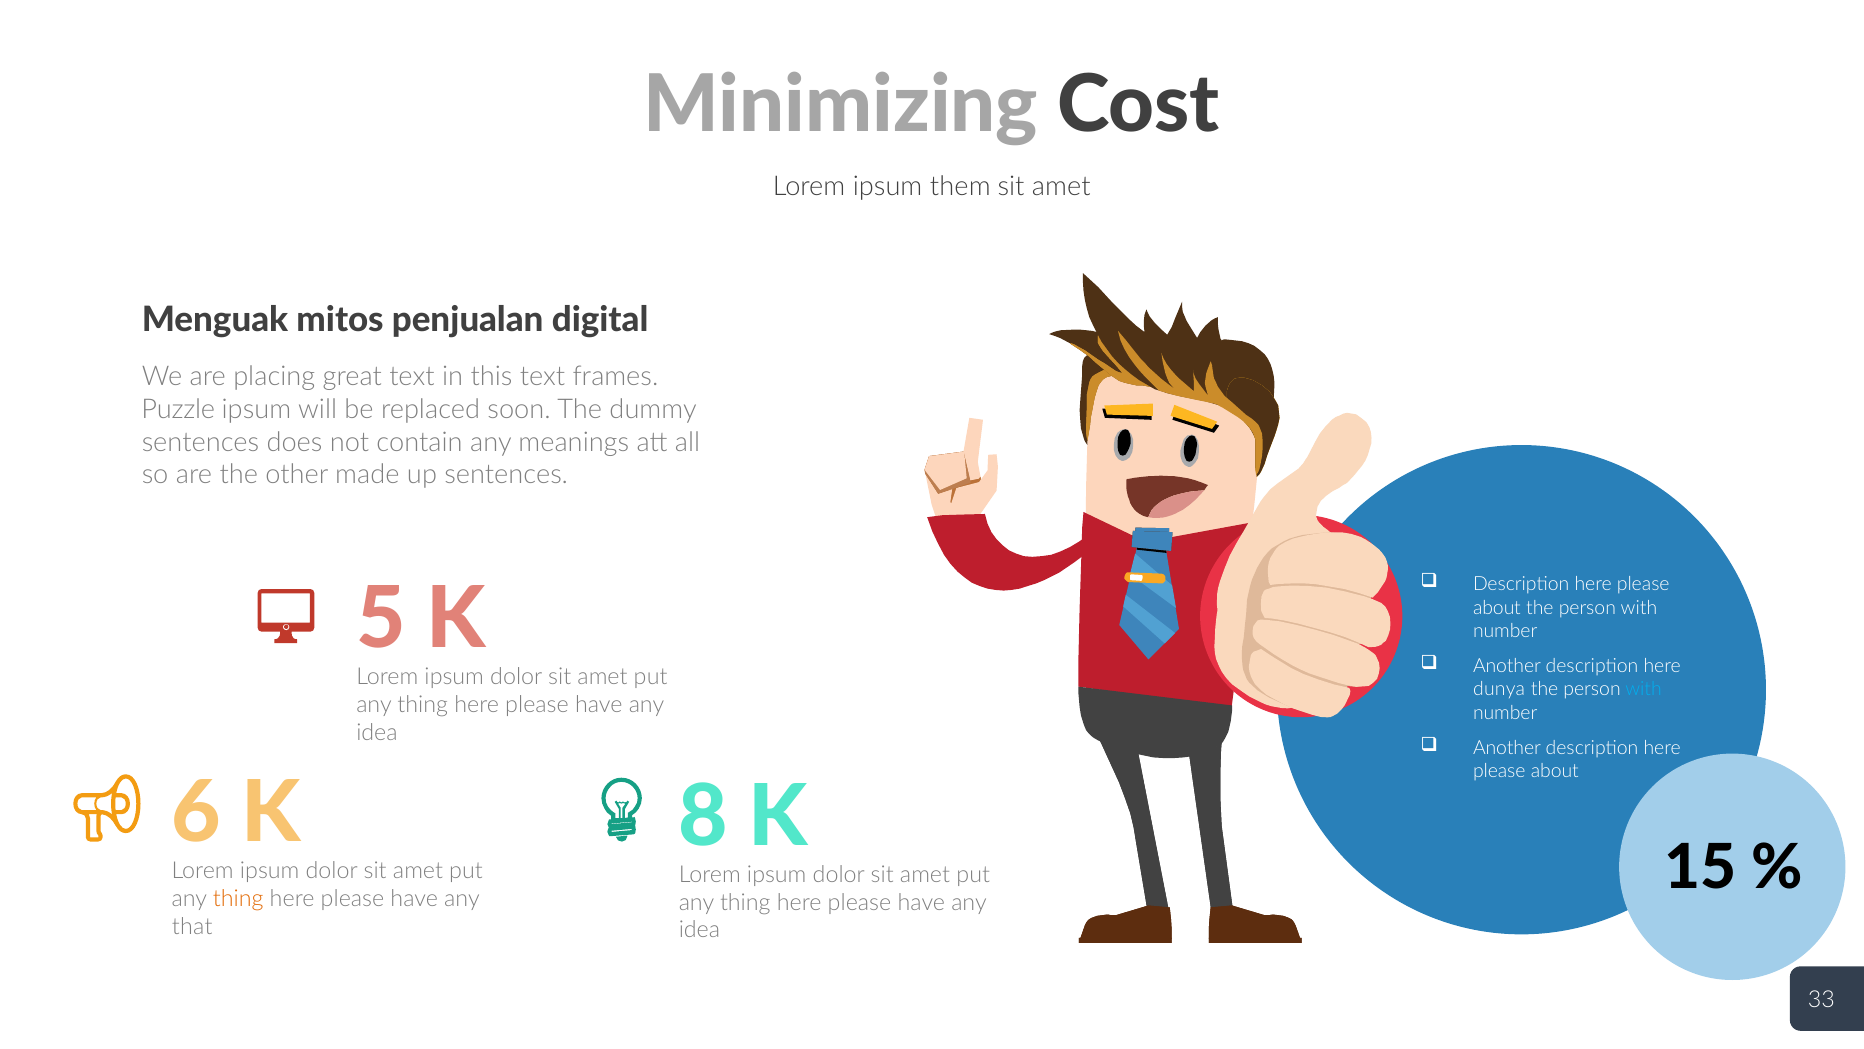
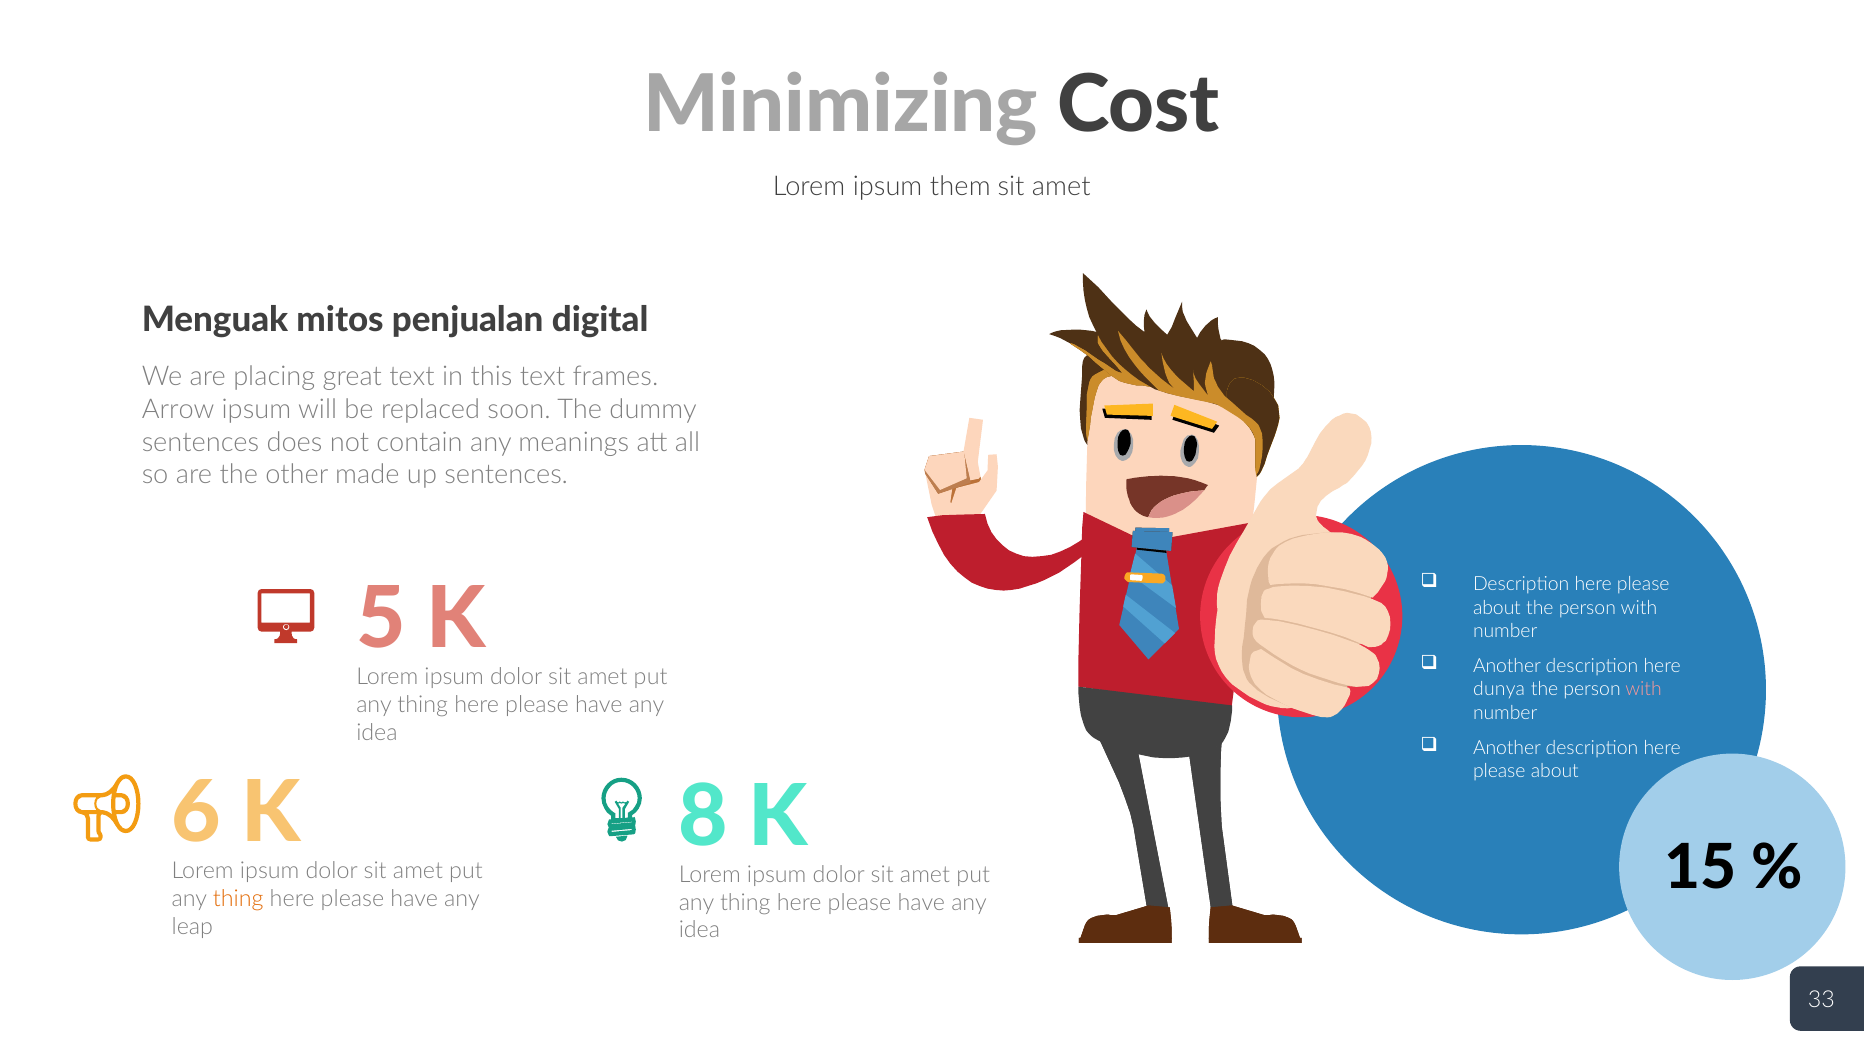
Puzzle: Puzzle -> Arrow
with at (1644, 689) colour: light blue -> pink
that: that -> leap
